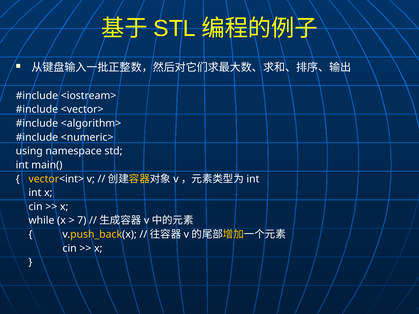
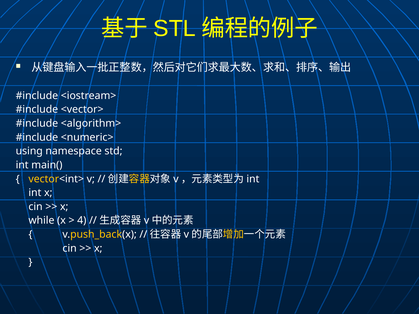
7: 7 -> 4
